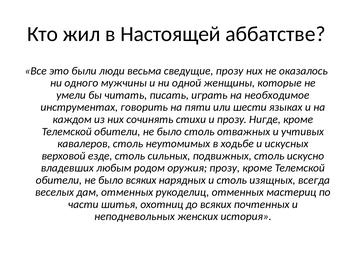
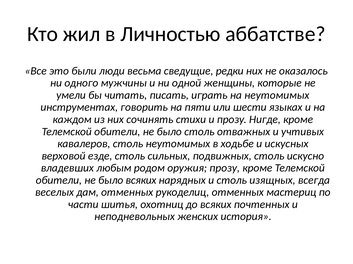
Настоящей: Настоящей -> Личностью
сведущие прозу: прозу -> редки
на необходимое: необходимое -> неутомимых
